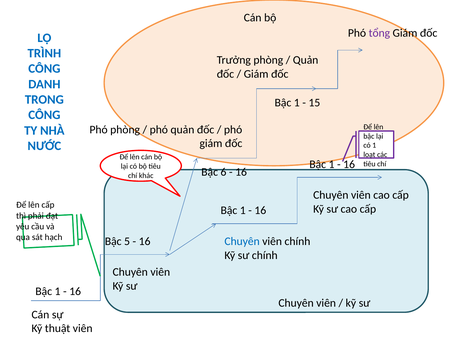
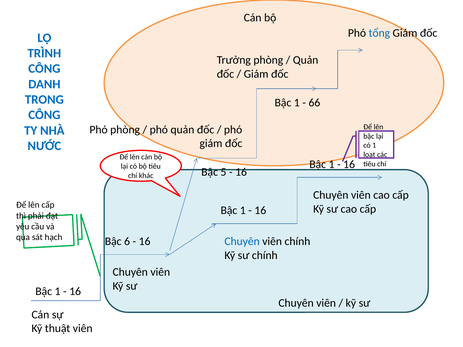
tổng colour: purple -> blue
15: 15 -> 66
6: 6 -> 5
5: 5 -> 6
